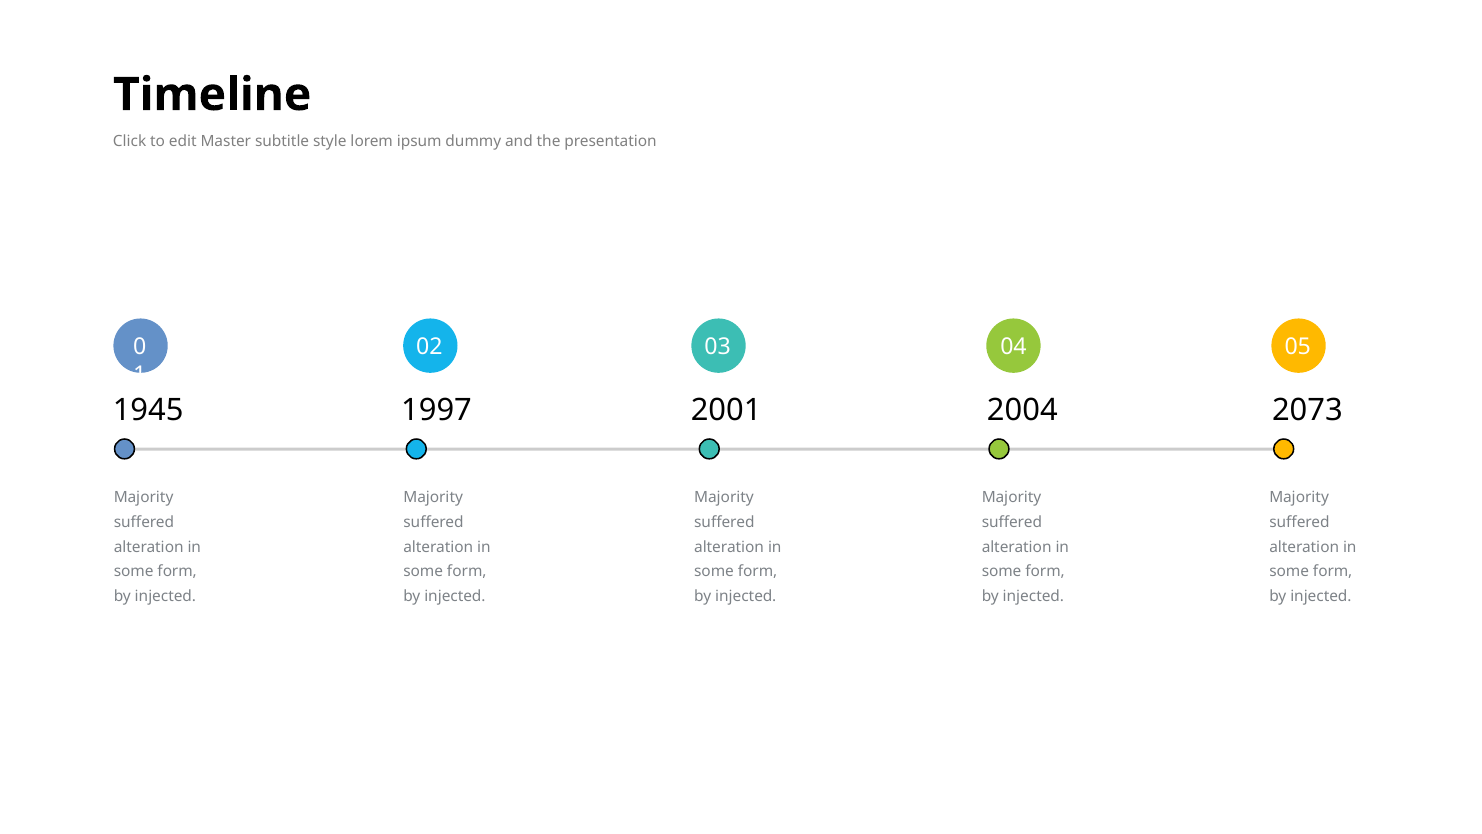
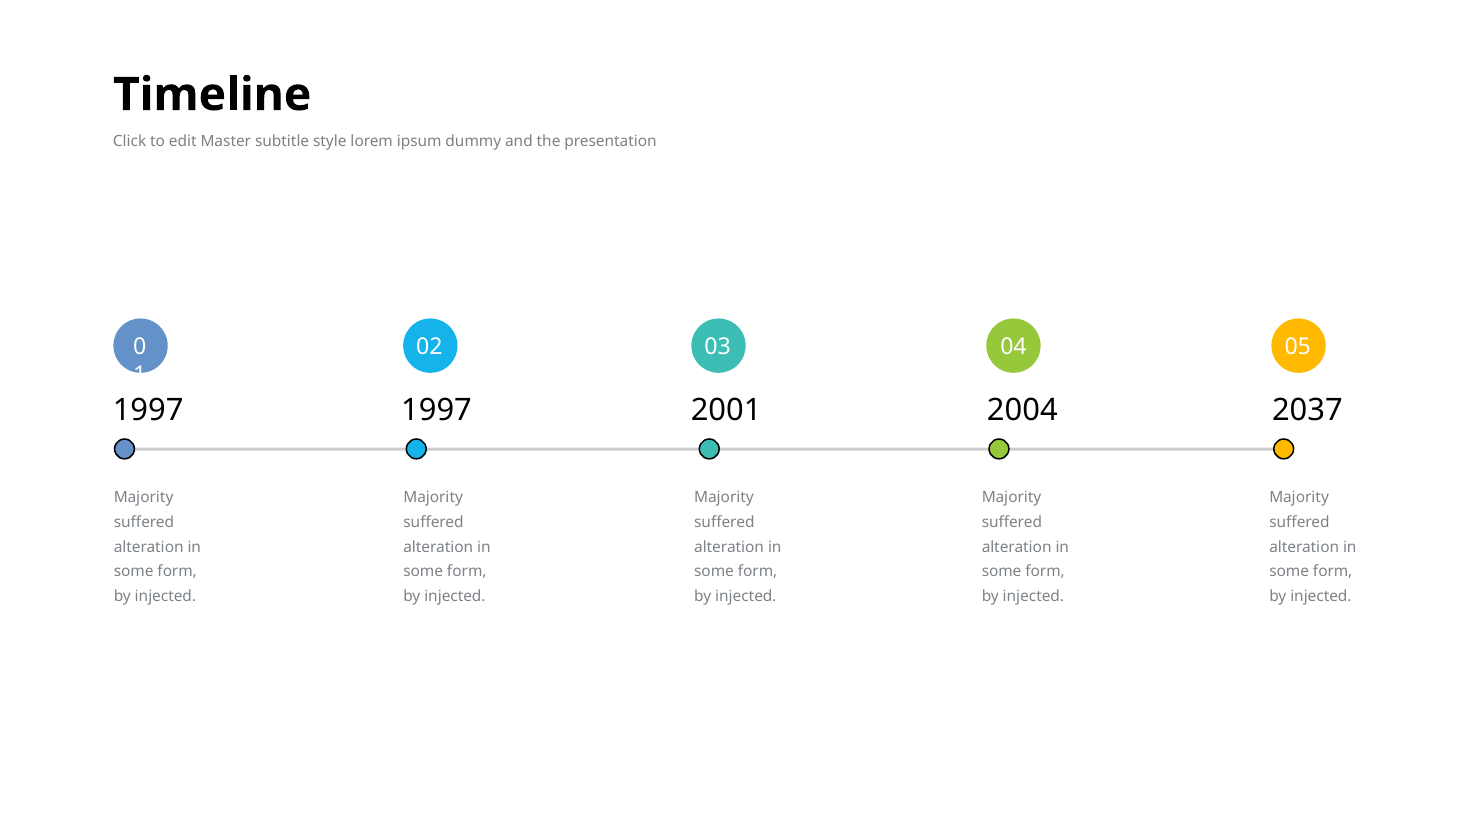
1945 at (148, 410): 1945 -> 1997
2073: 2073 -> 2037
